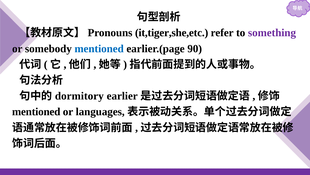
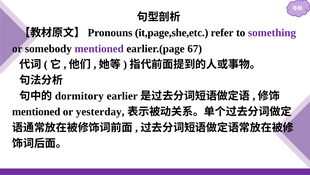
it,tiger,she,etc: it,tiger,she,etc -> it,page,she,etc
mentioned at (99, 48) colour: blue -> purple
90: 90 -> 67
languages: languages -> yesterday
